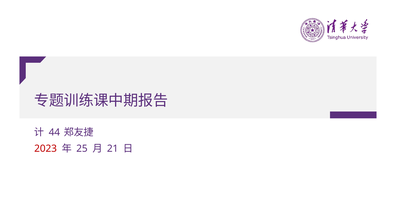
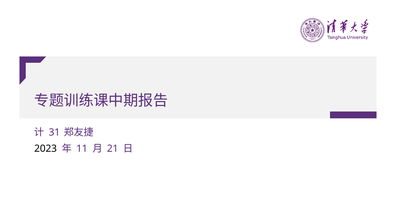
44: 44 -> 31
2023 colour: red -> black
25: 25 -> 11
